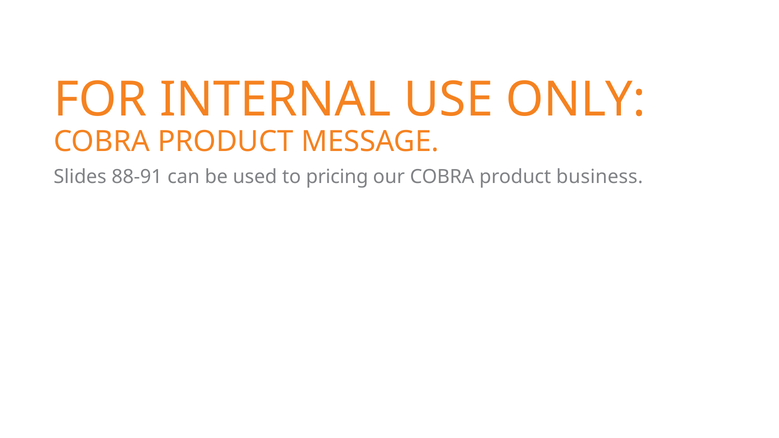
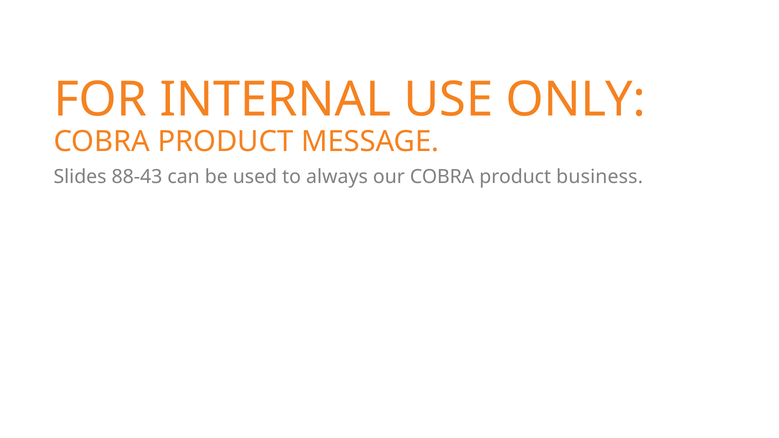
88-91: 88-91 -> 88-43
pricing: pricing -> always
